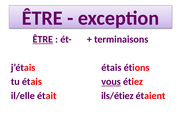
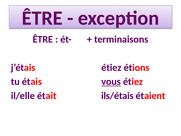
ÊTRE at (43, 39) underline: present -> none
j’étais étais: étais -> étiez
ils/étiez: ils/étiez -> ils/étais
